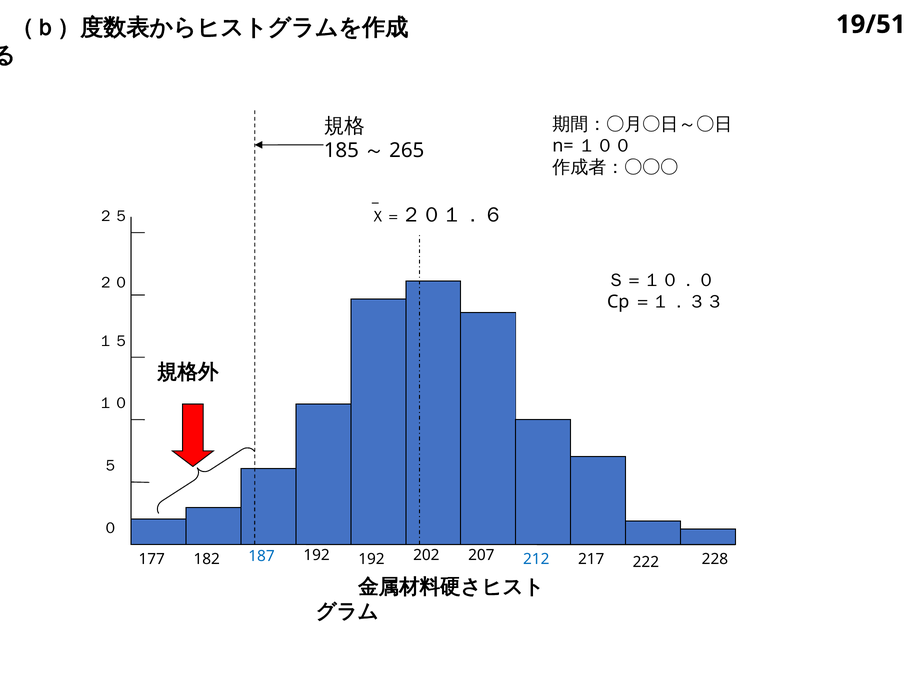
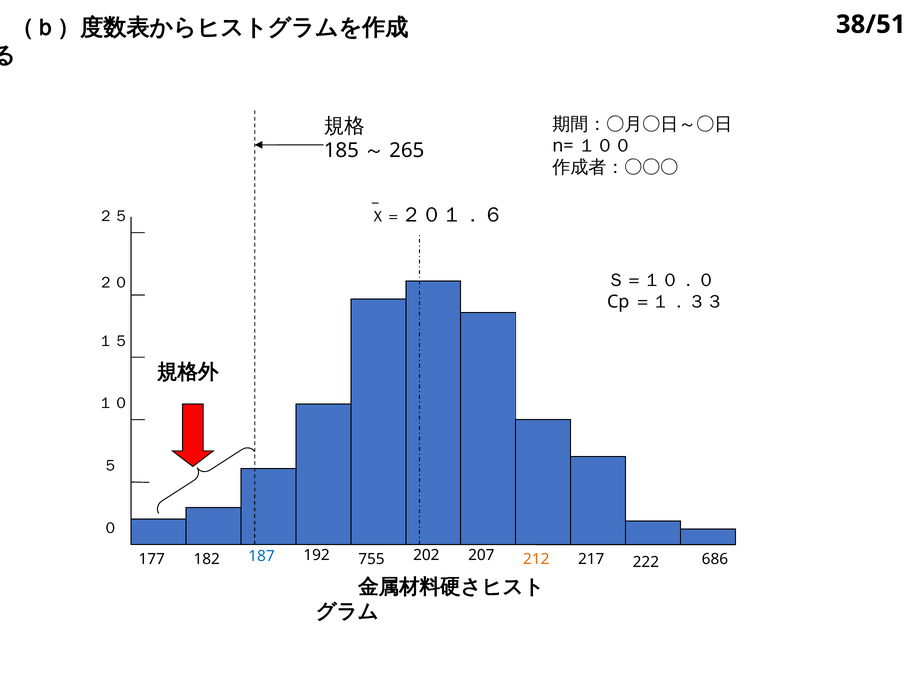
19/51: 19/51 -> 38/51
192 192: 192 -> 755
212 colour: blue -> orange
228: 228 -> 686
